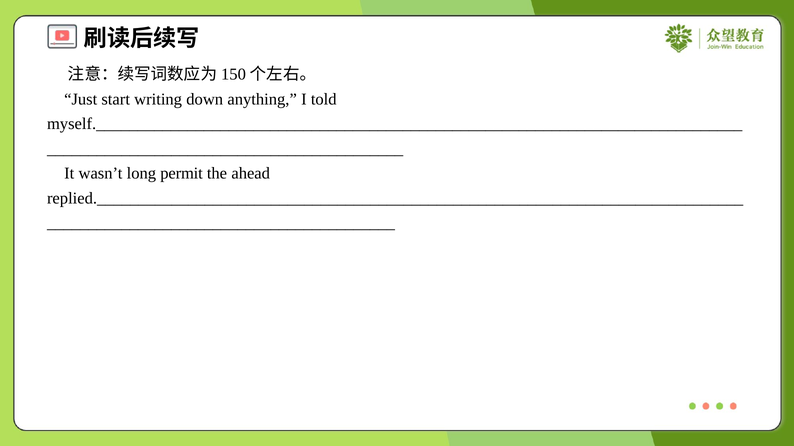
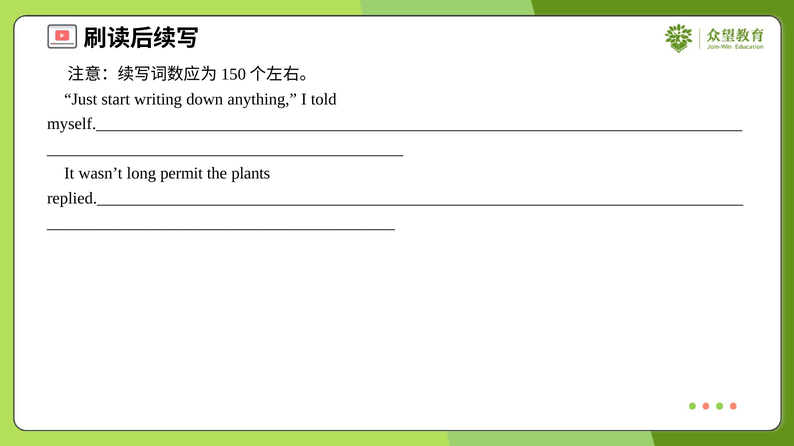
ahead: ahead -> plants
